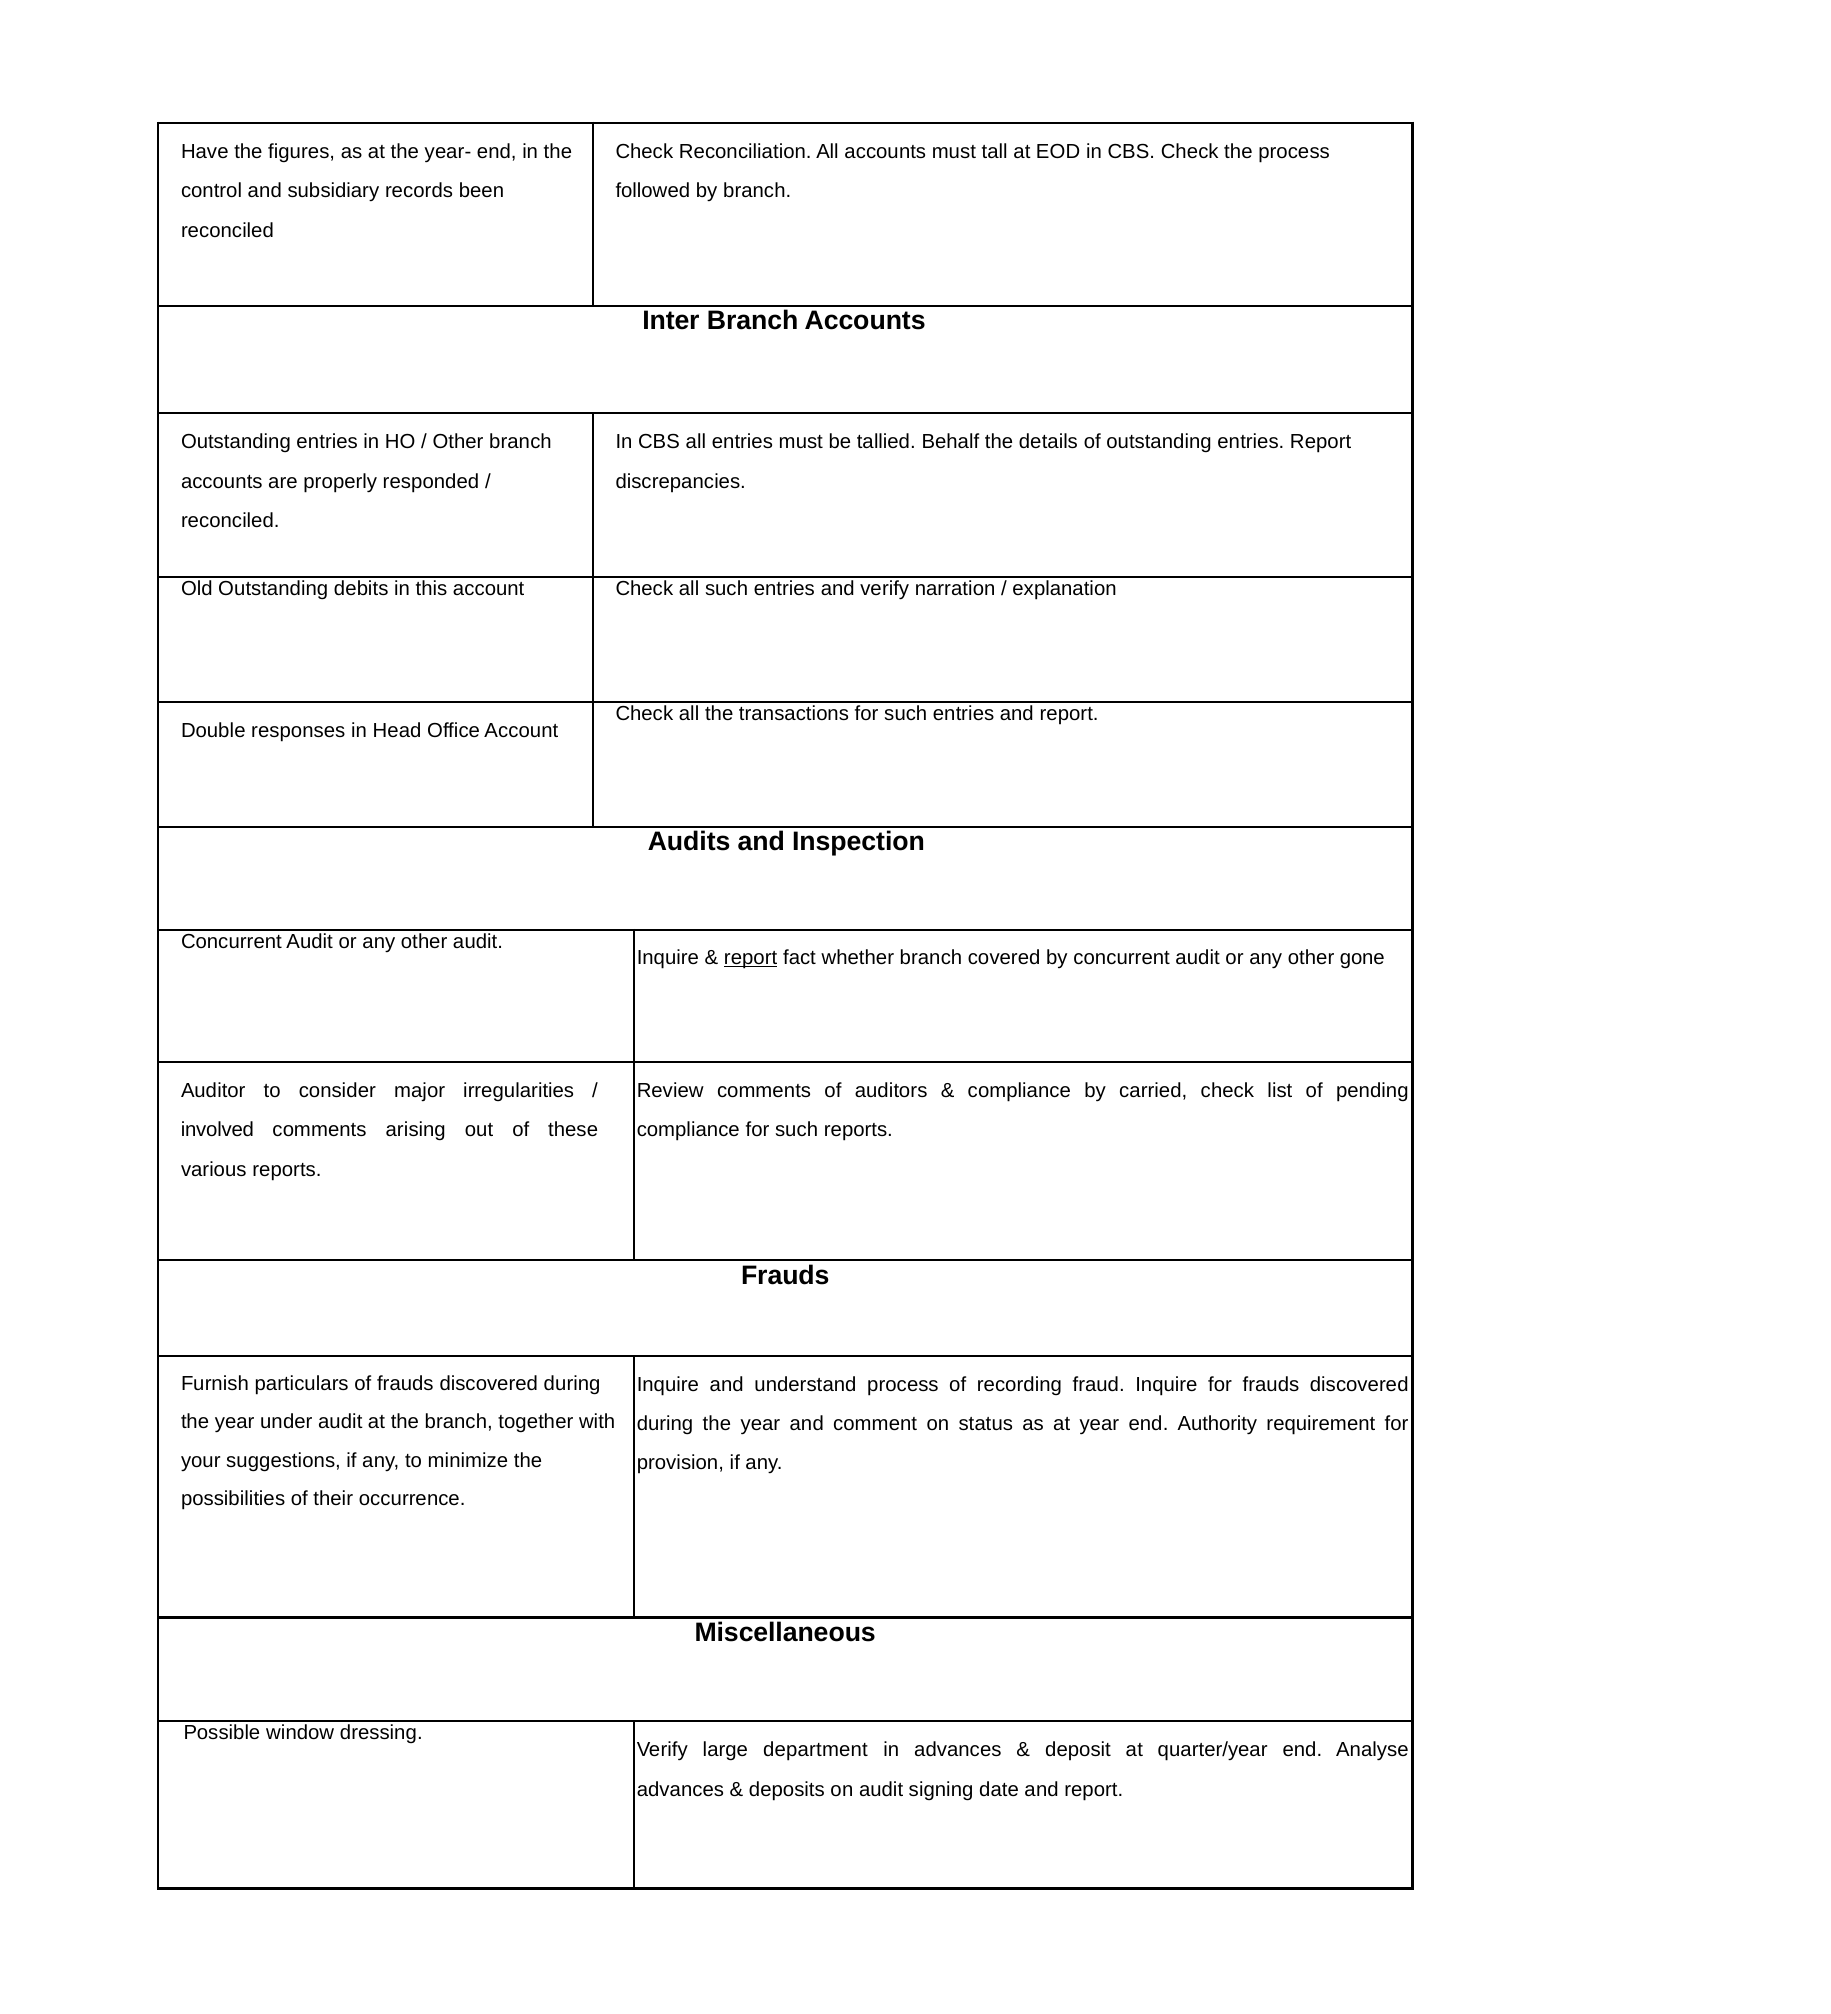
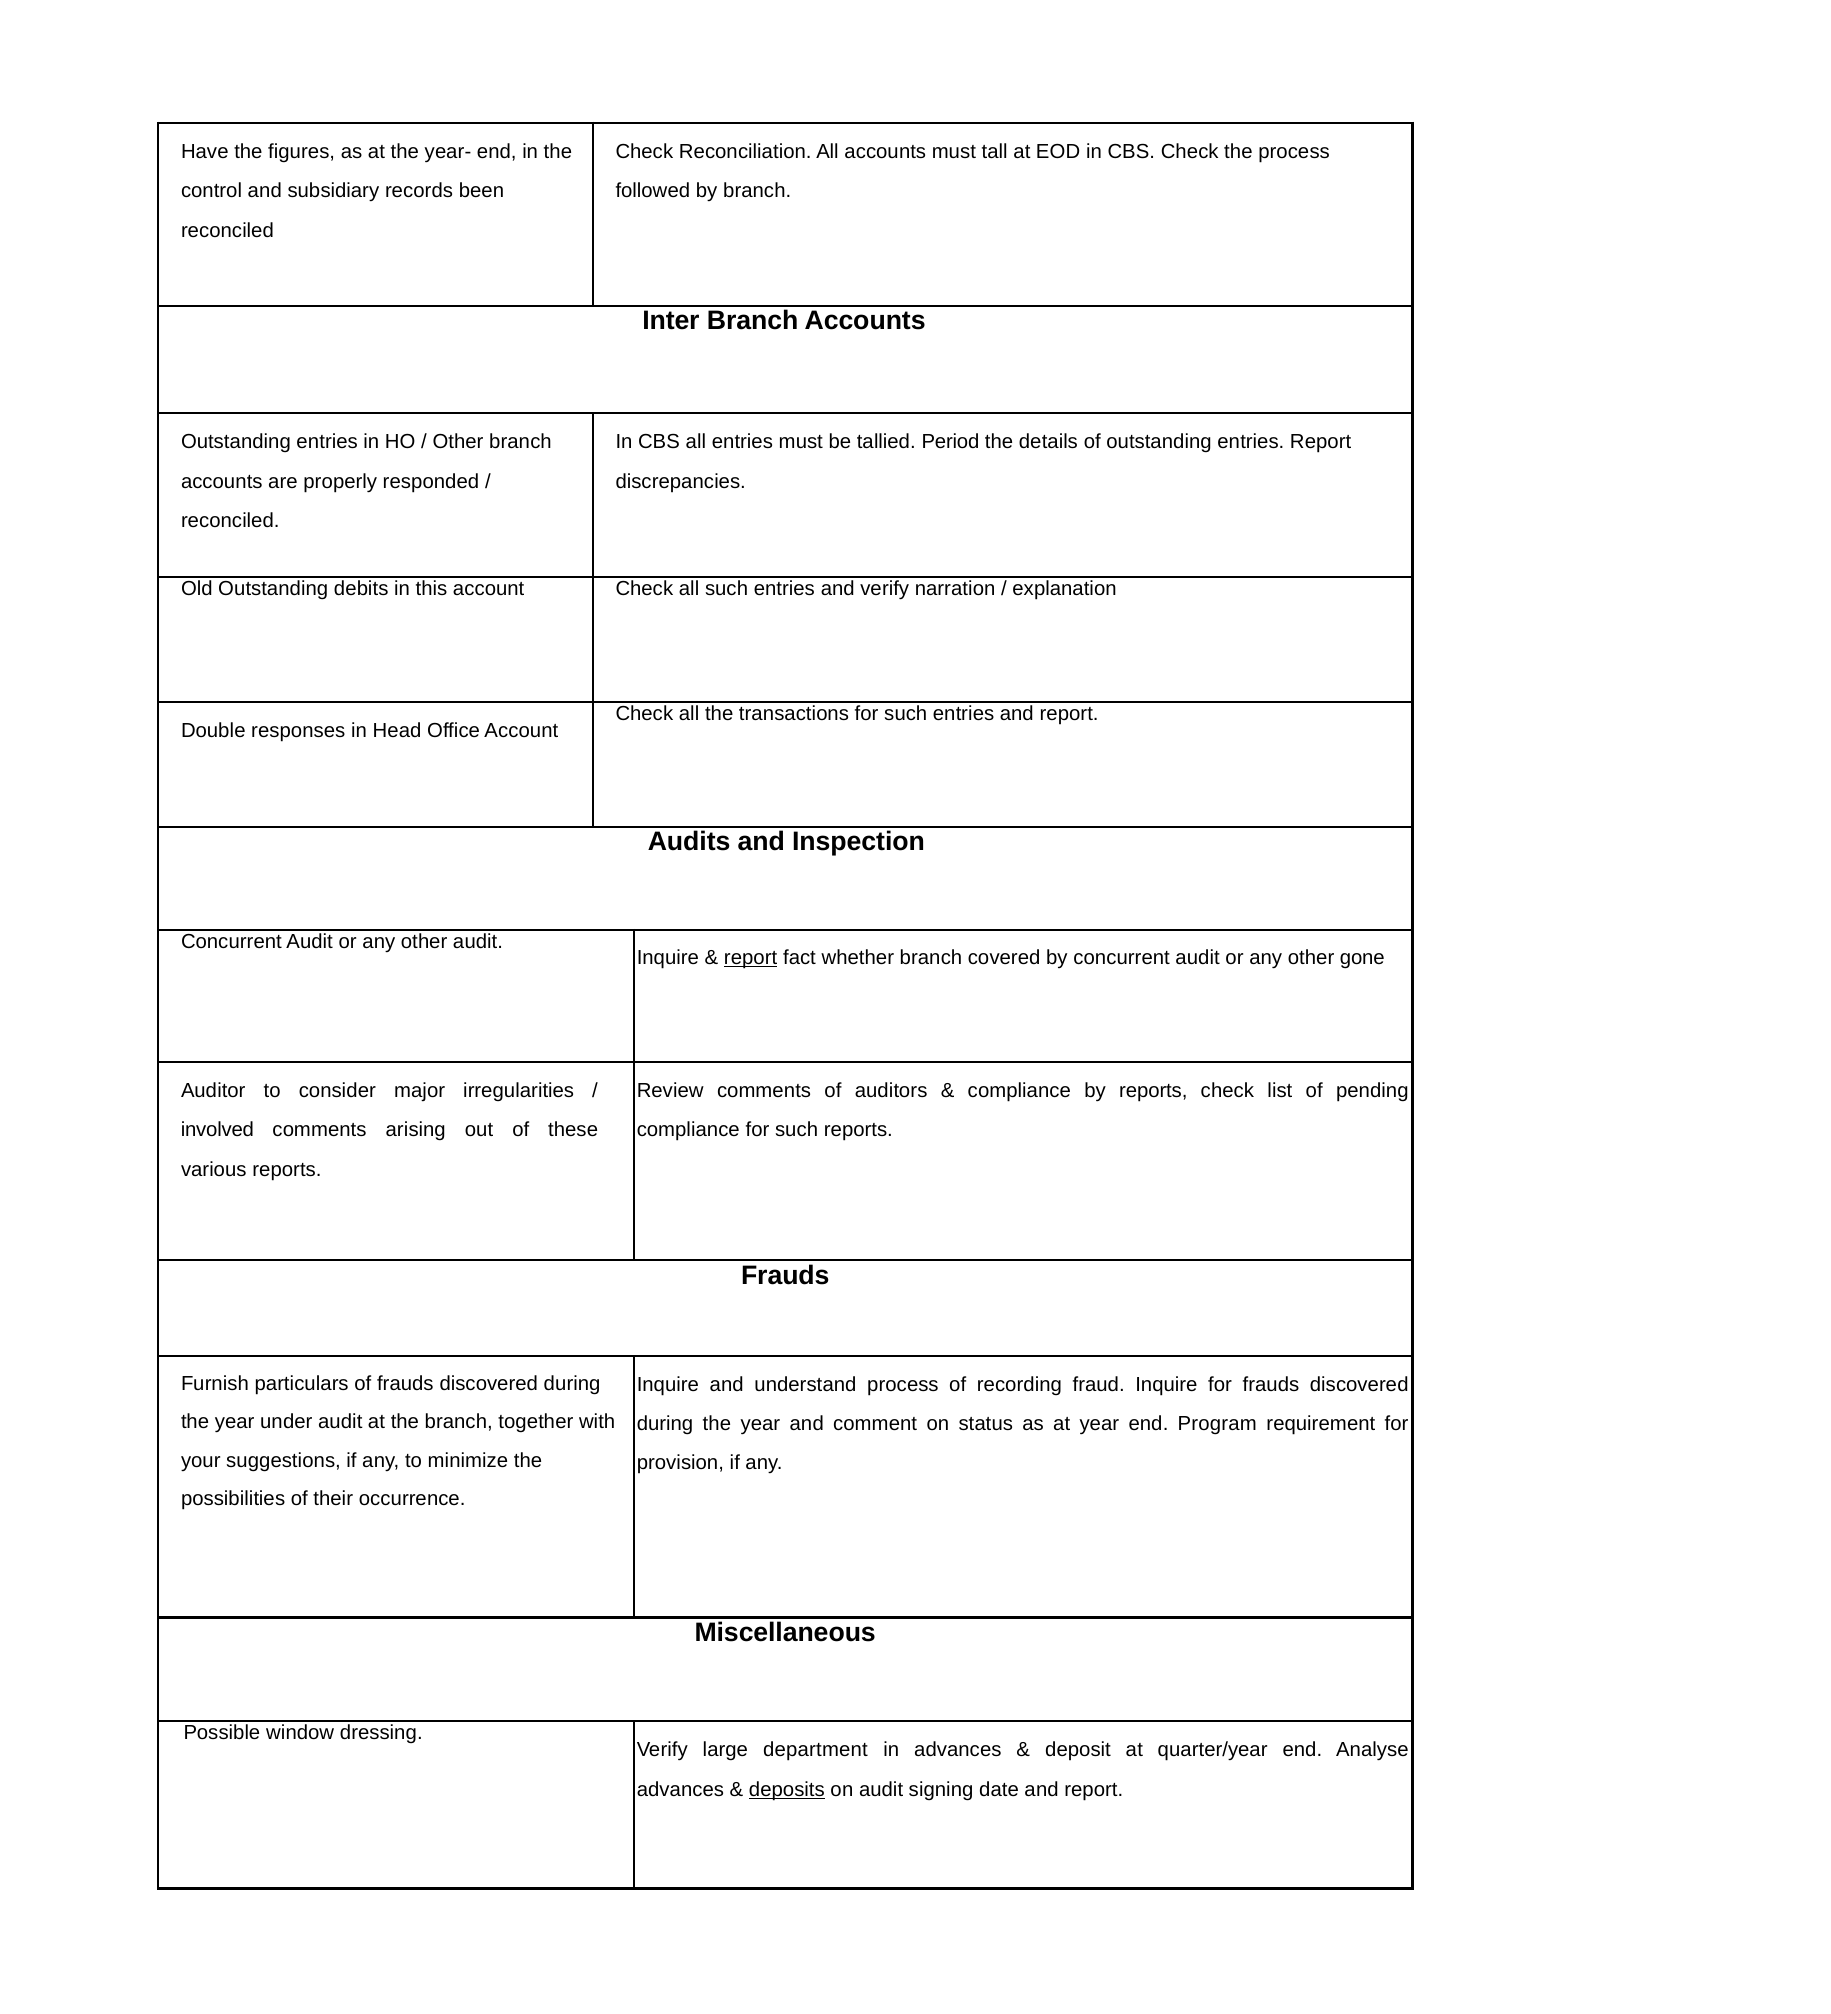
Behalf: Behalf -> Period
by carried: carried -> reports
Authority: Authority -> Program
deposits underline: none -> present
